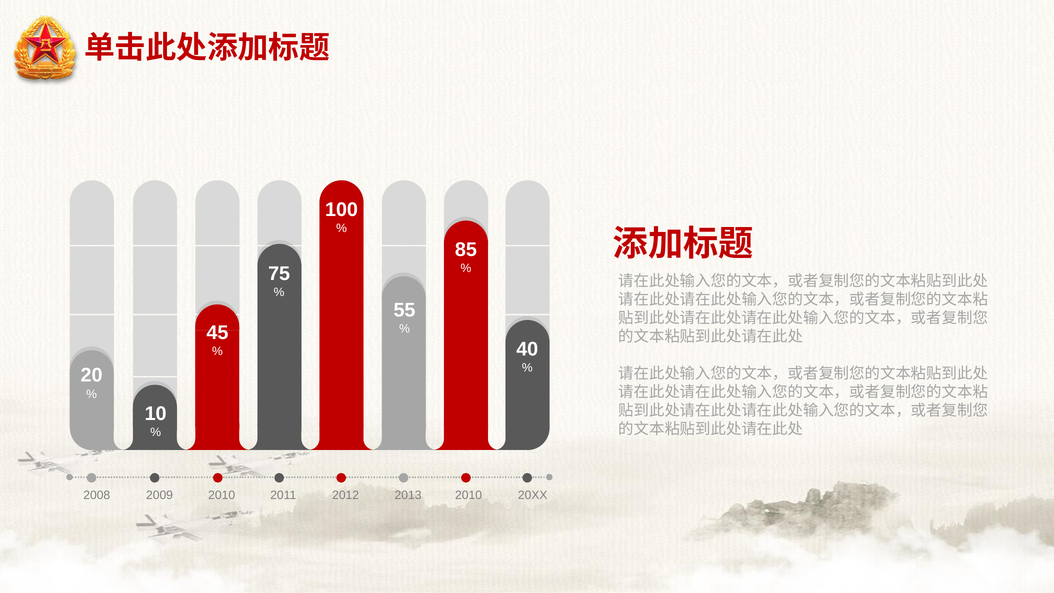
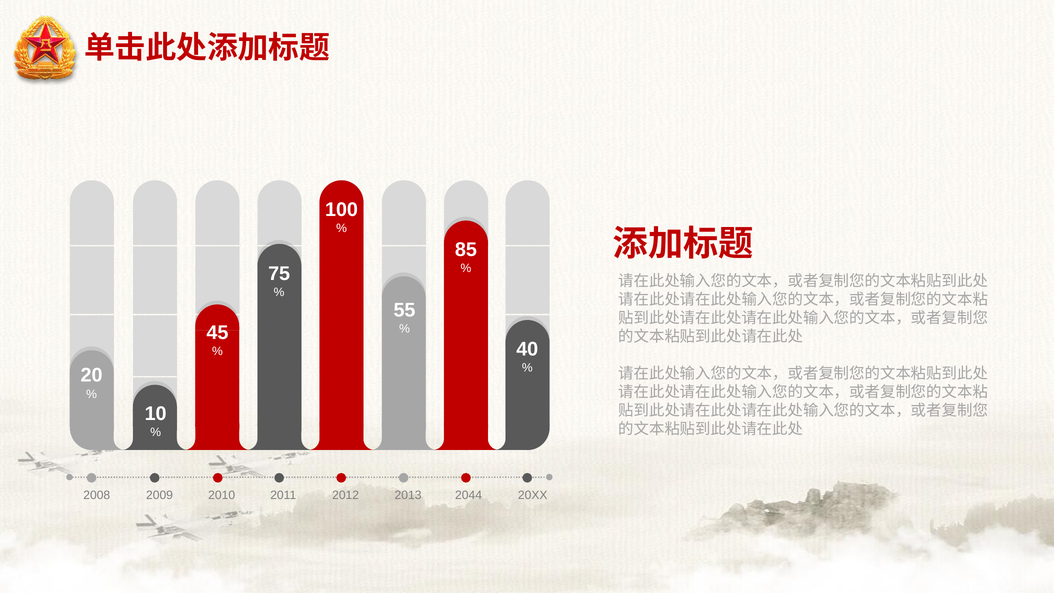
2010 at (469, 495): 2010 -> 2044
